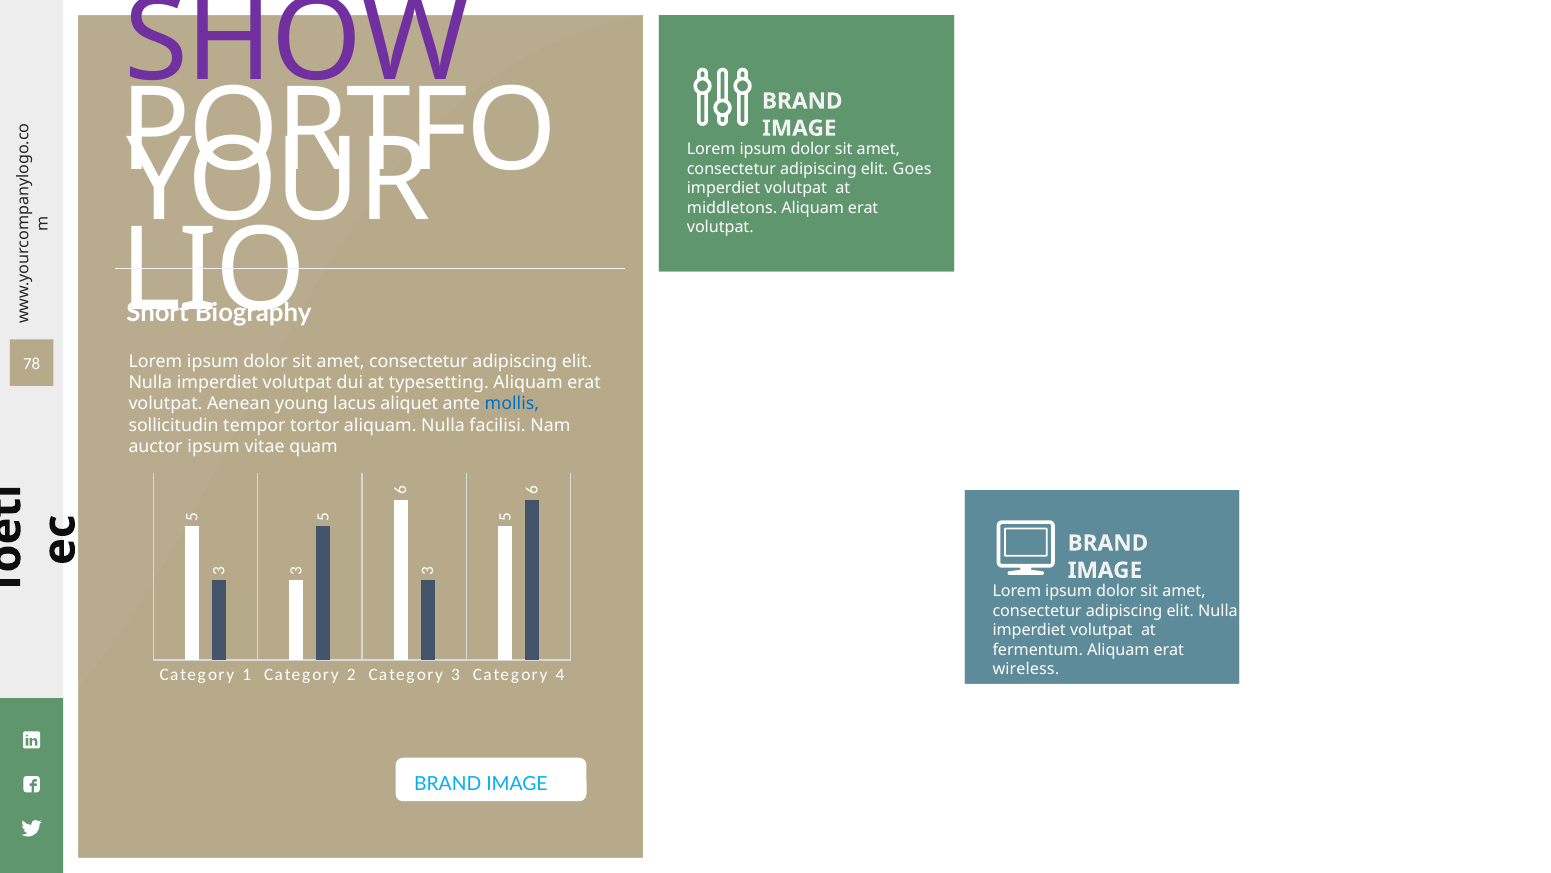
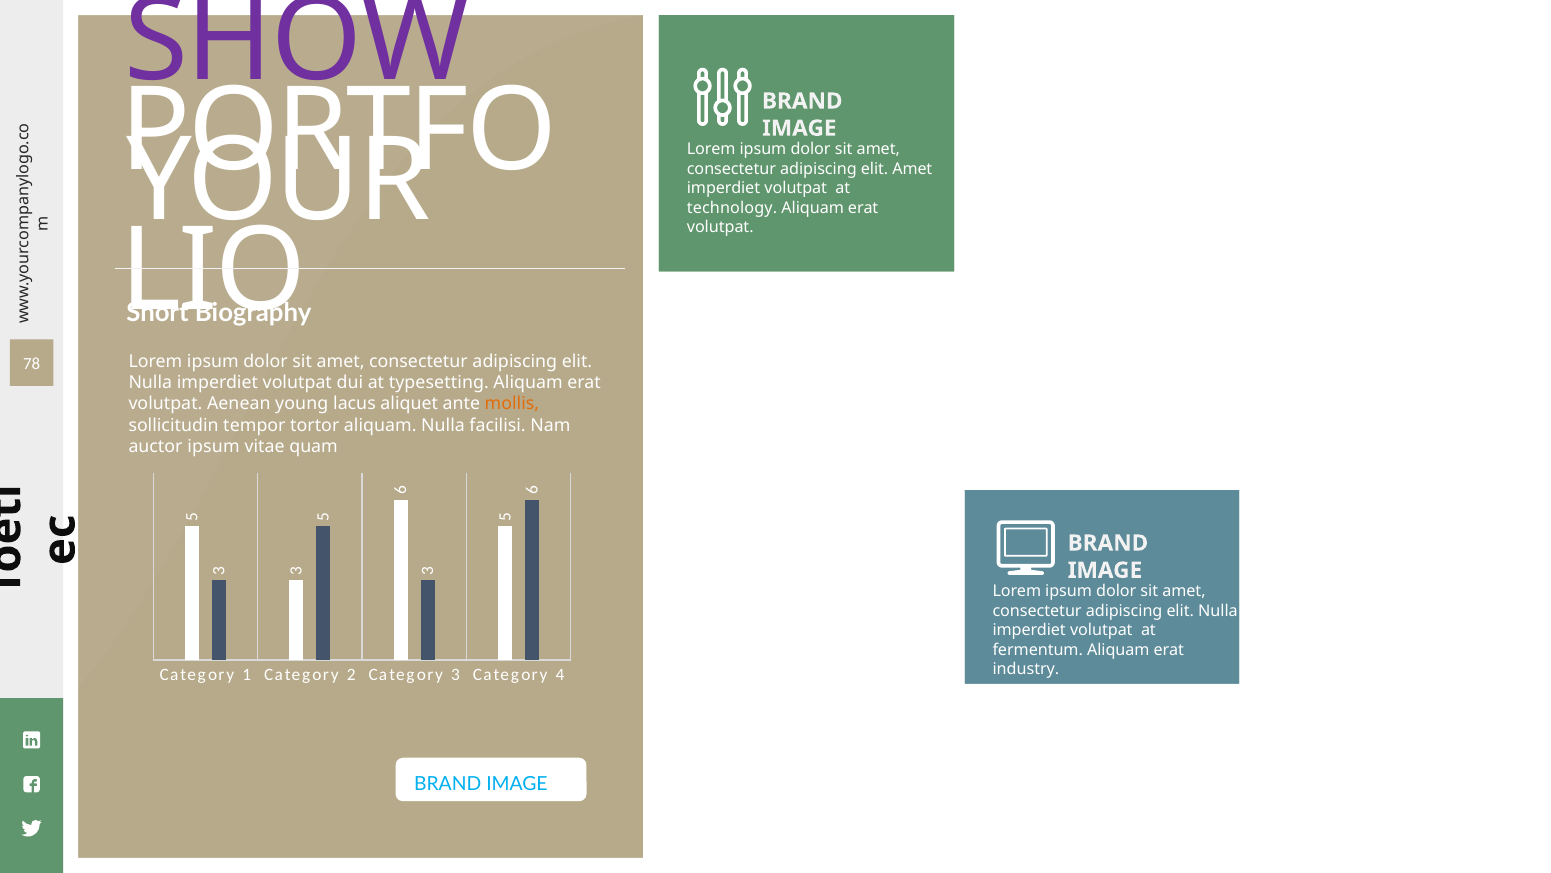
elit Goes: Goes -> Amet
middletons: middletons -> technology
mollis colour: blue -> orange
wireless: wireless -> industry
